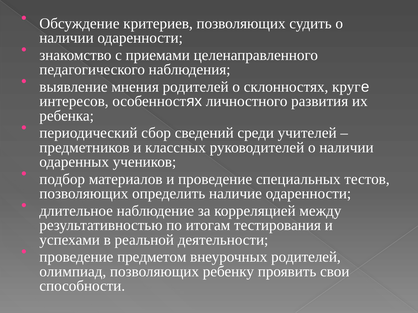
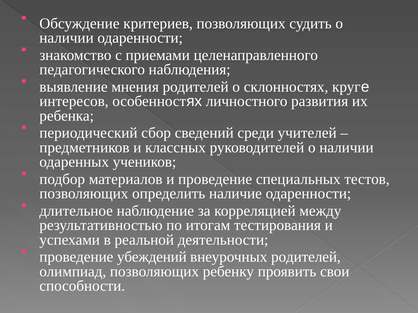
предметом: предметом -> убеждений
